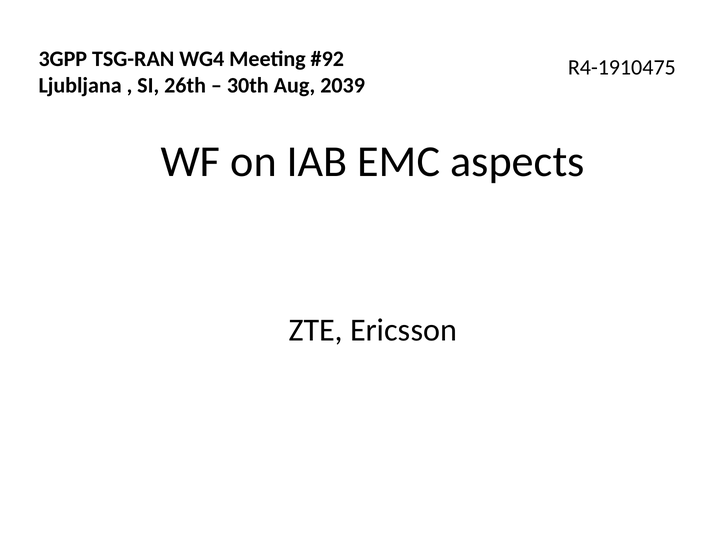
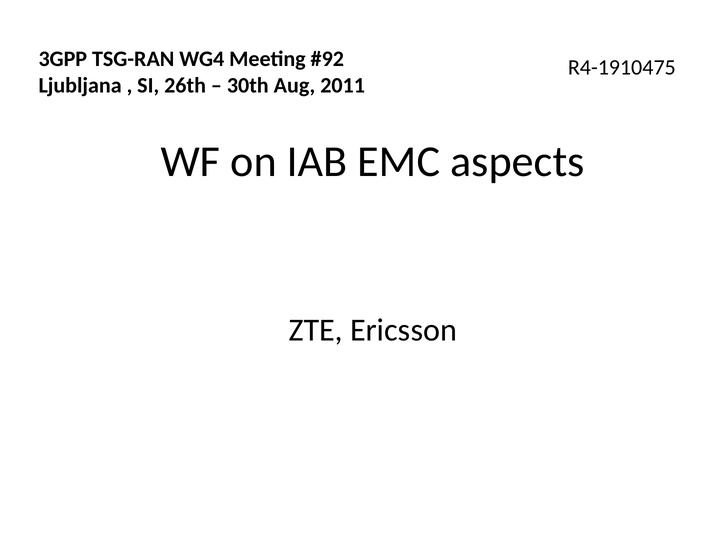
2039: 2039 -> 2011
